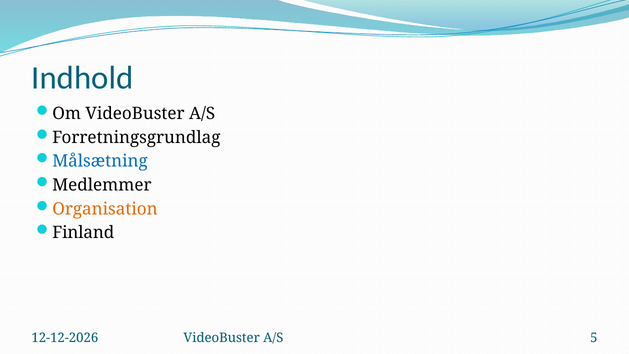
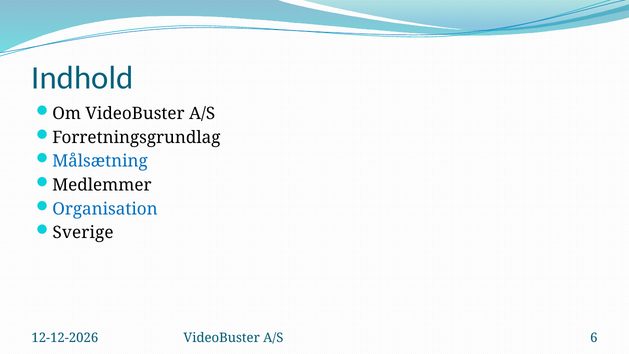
Organisation colour: orange -> blue
Finland: Finland -> Sverige
5: 5 -> 6
